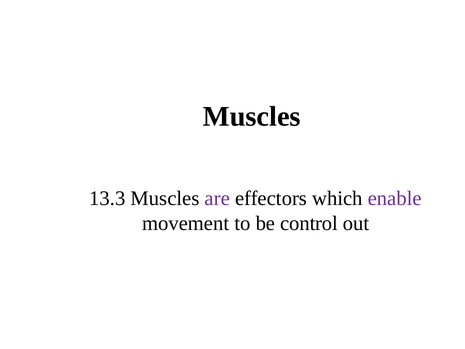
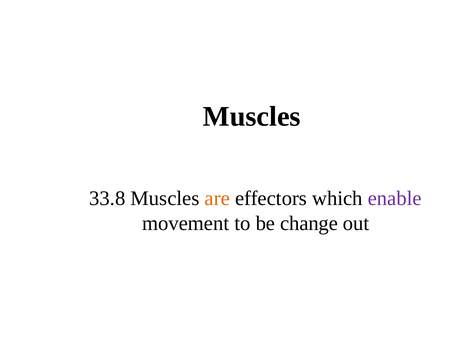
13.3: 13.3 -> 33.8
are colour: purple -> orange
control: control -> change
